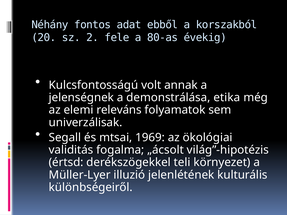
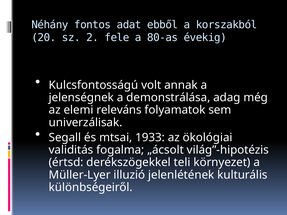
etika: etika -> adag
1969: 1969 -> 1933
